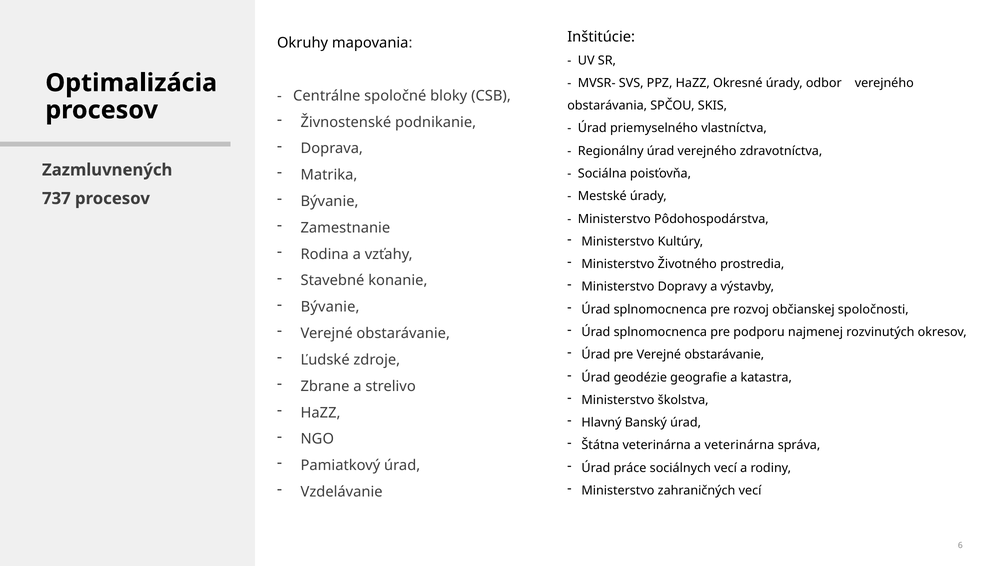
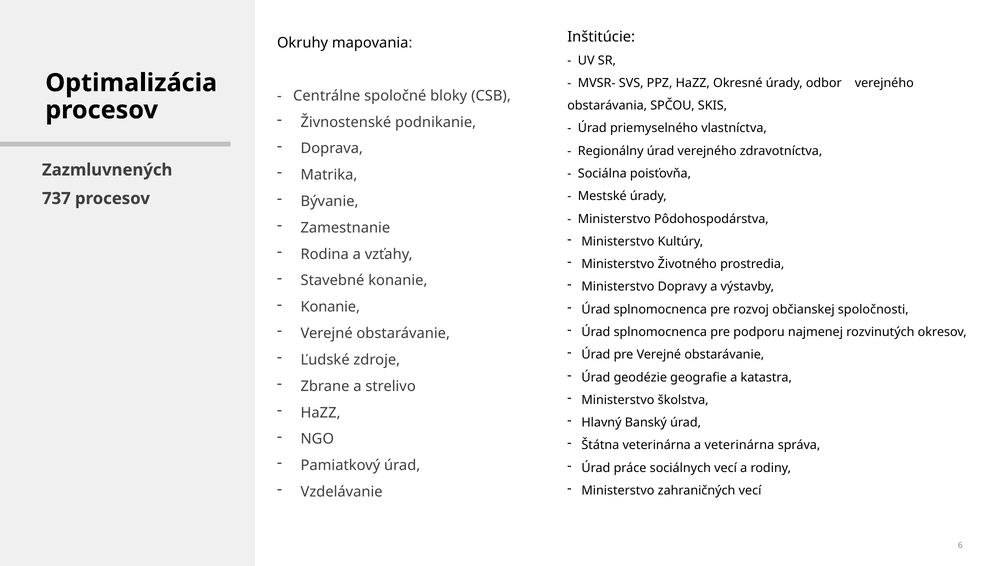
Bývanie at (330, 307): Bývanie -> Konanie
